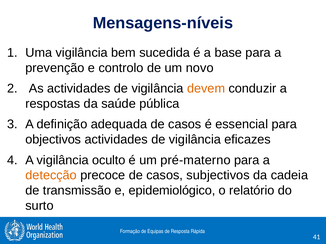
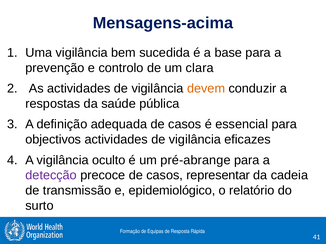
Mensagens-níveis: Mensagens-níveis -> Mensagens-acima
novo: novo -> clara
pré-materno: pré-materno -> pré-abrange
detecção colour: orange -> purple
subjectivos: subjectivos -> representar
